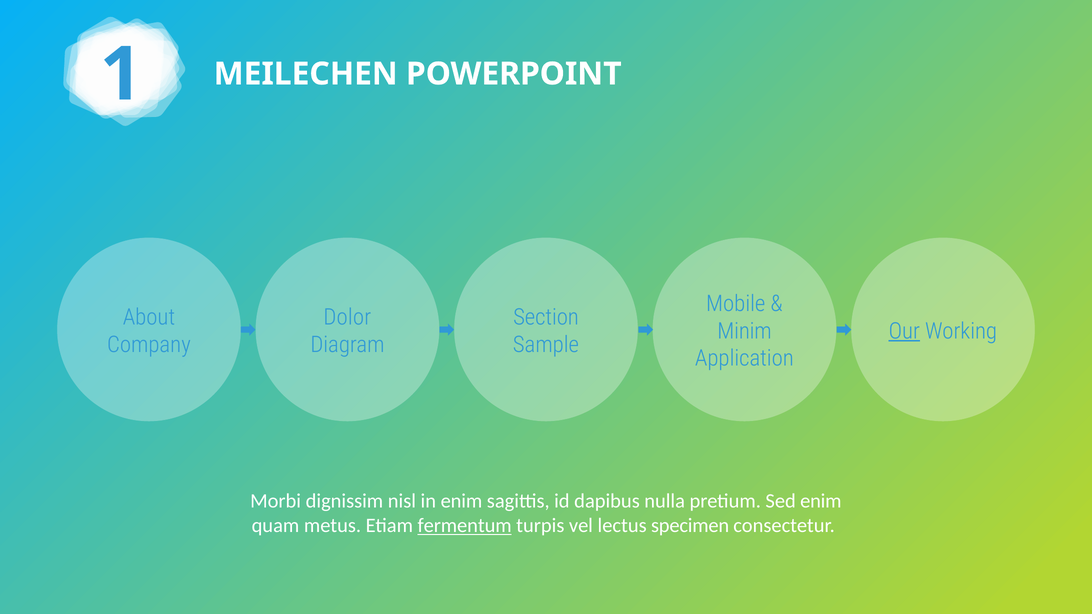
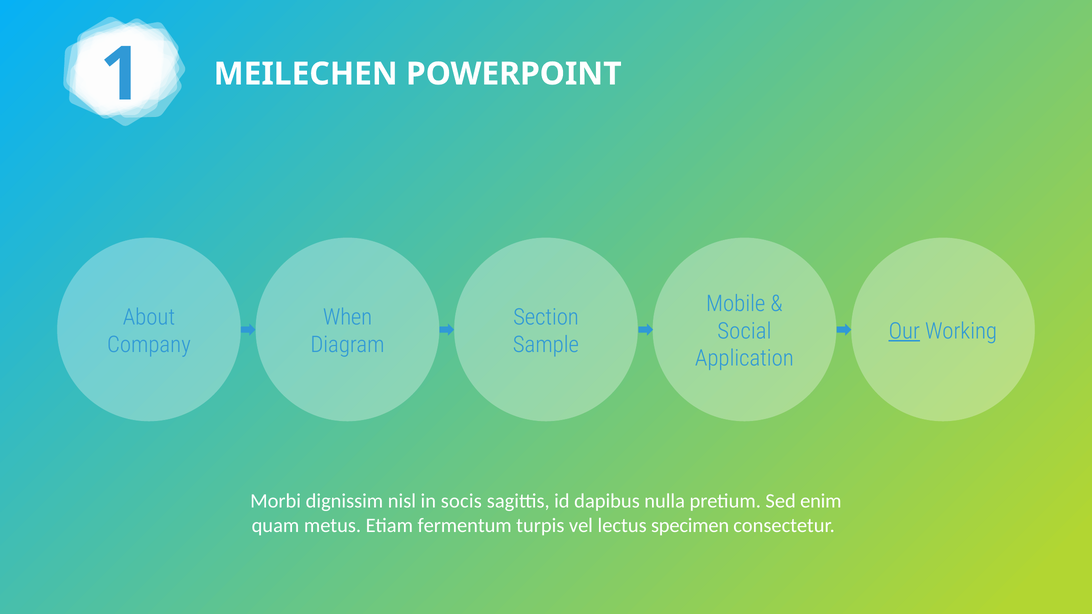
Dolor: Dolor -> When
Minim: Minim -> Social
in enim: enim -> socis
fermentum underline: present -> none
